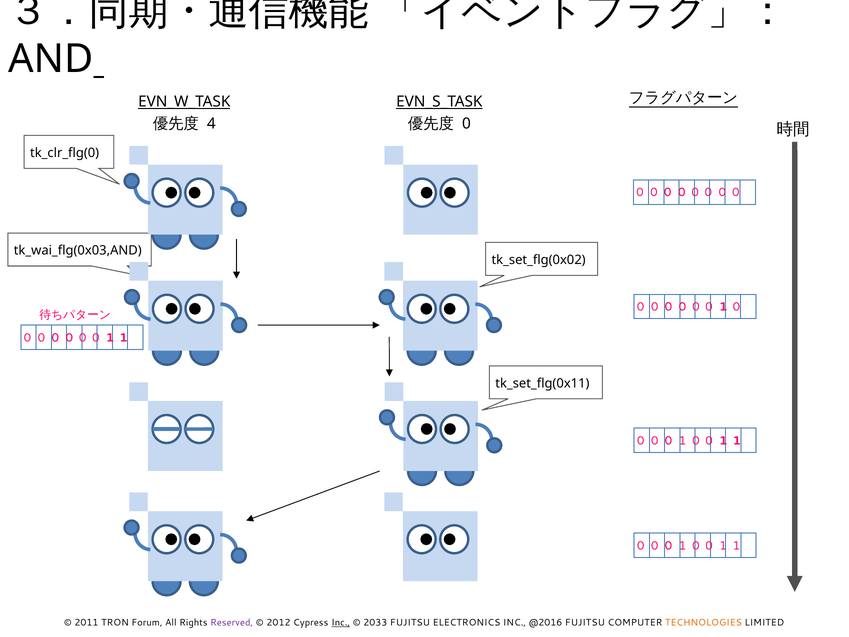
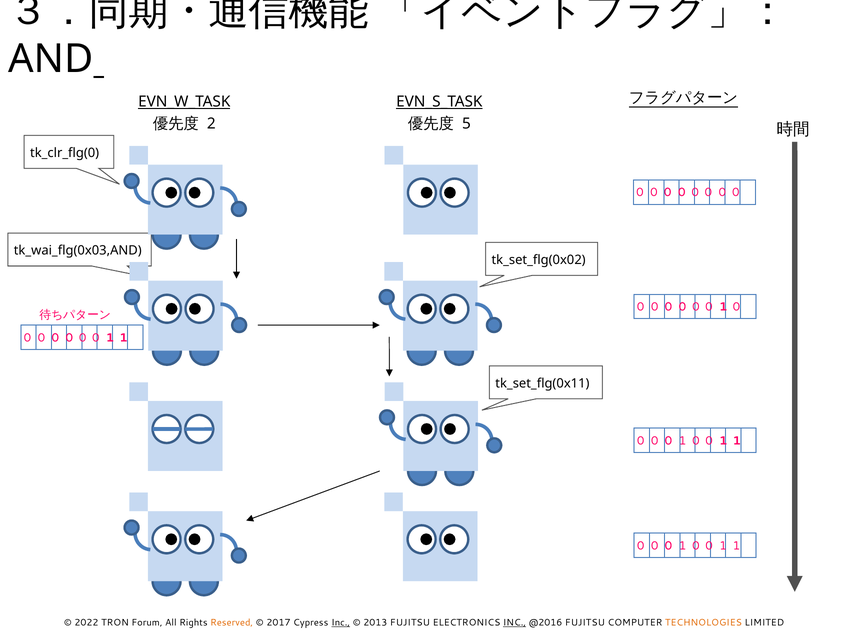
4: 4 -> 2
0 at (466, 124): 0 -> 5
2011: 2011 -> 2022
Reserved colour: purple -> orange
2012: 2012 -> 2017
2033: 2033 -> 2013
INC at (514, 623) underline: none -> present
